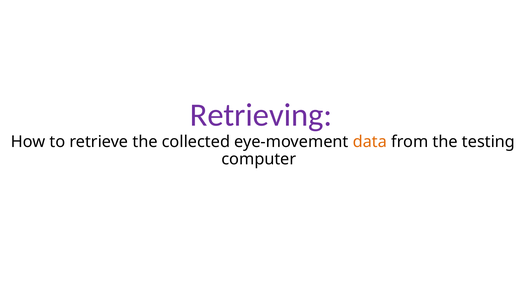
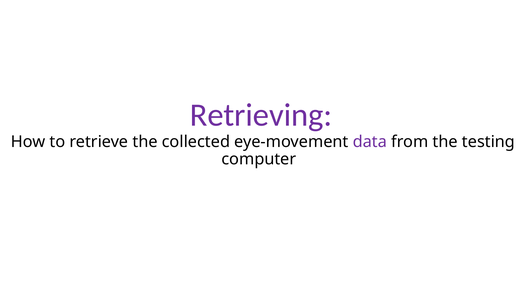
data colour: orange -> purple
